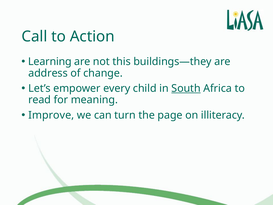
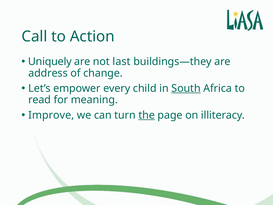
Learning: Learning -> Uniquely
this: this -> last
the underline: none -> present
